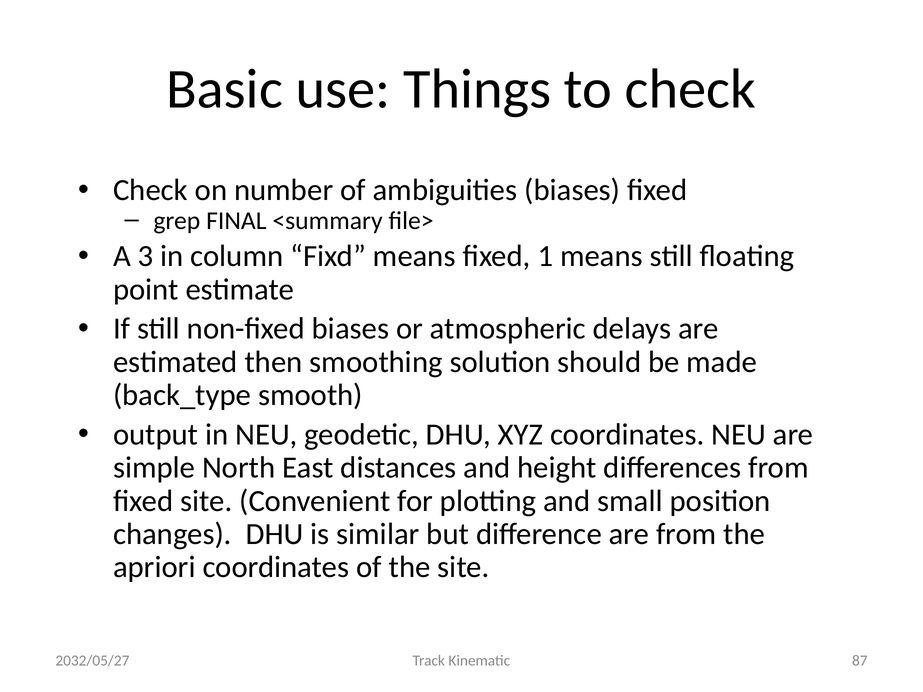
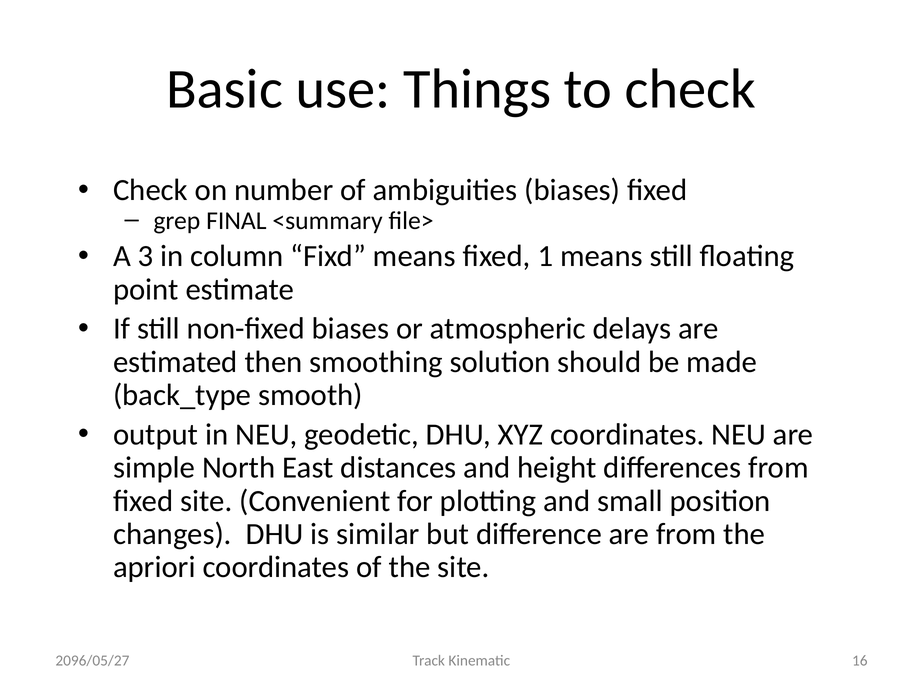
87: 87 -> 16
2032/05/27: 2032/05/27 -> 2096/05/27
